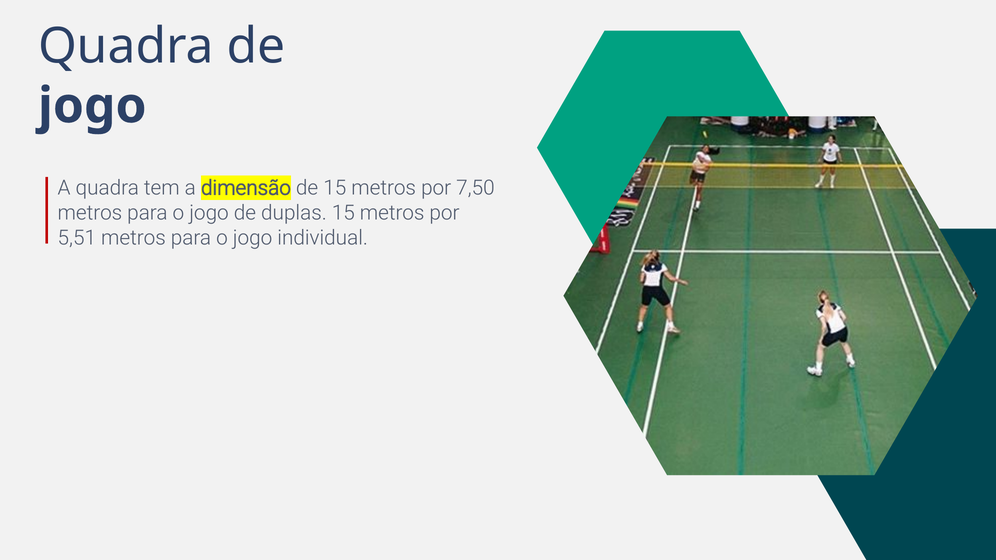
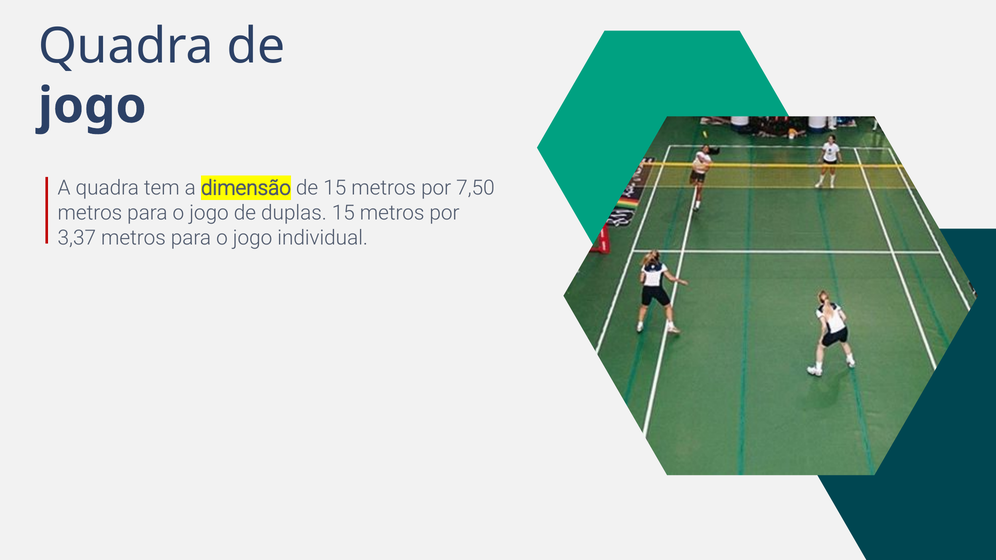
5,51: 5,51 -> 3,37
